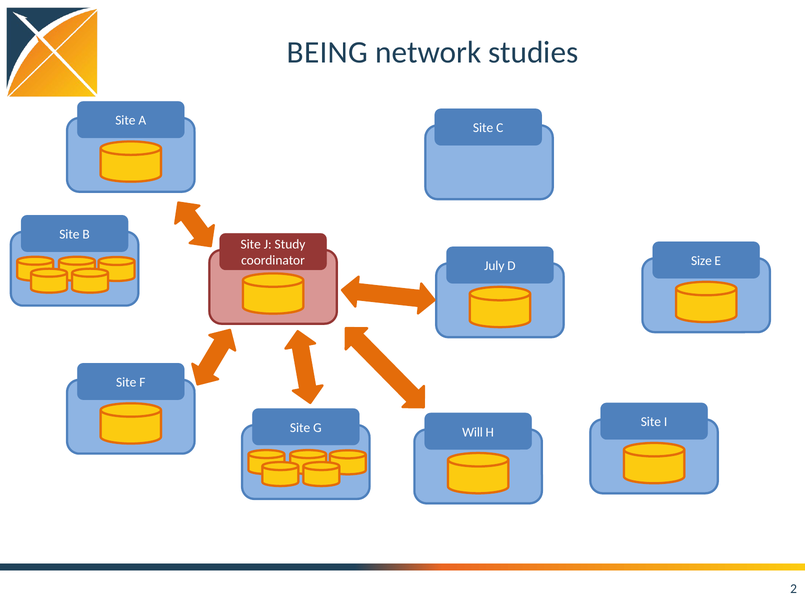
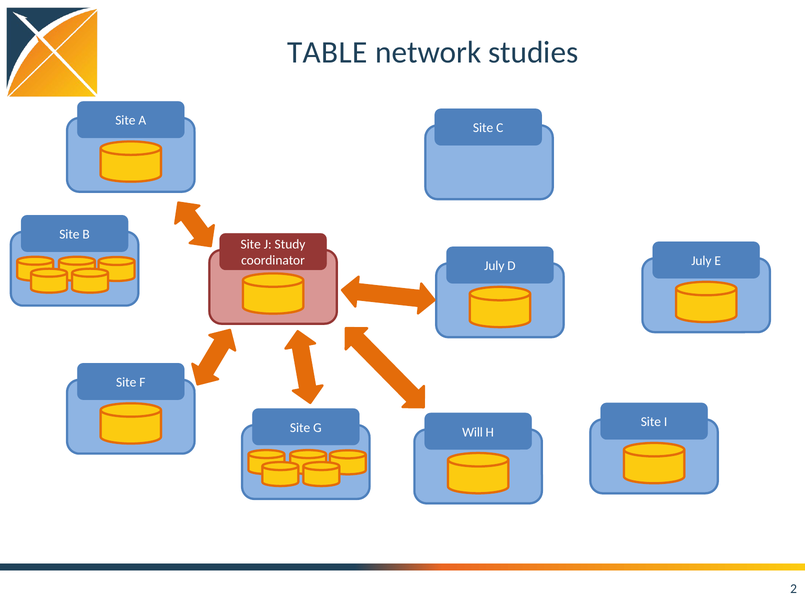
BEING: BEING -> TABLE
D Size: Size -> July
